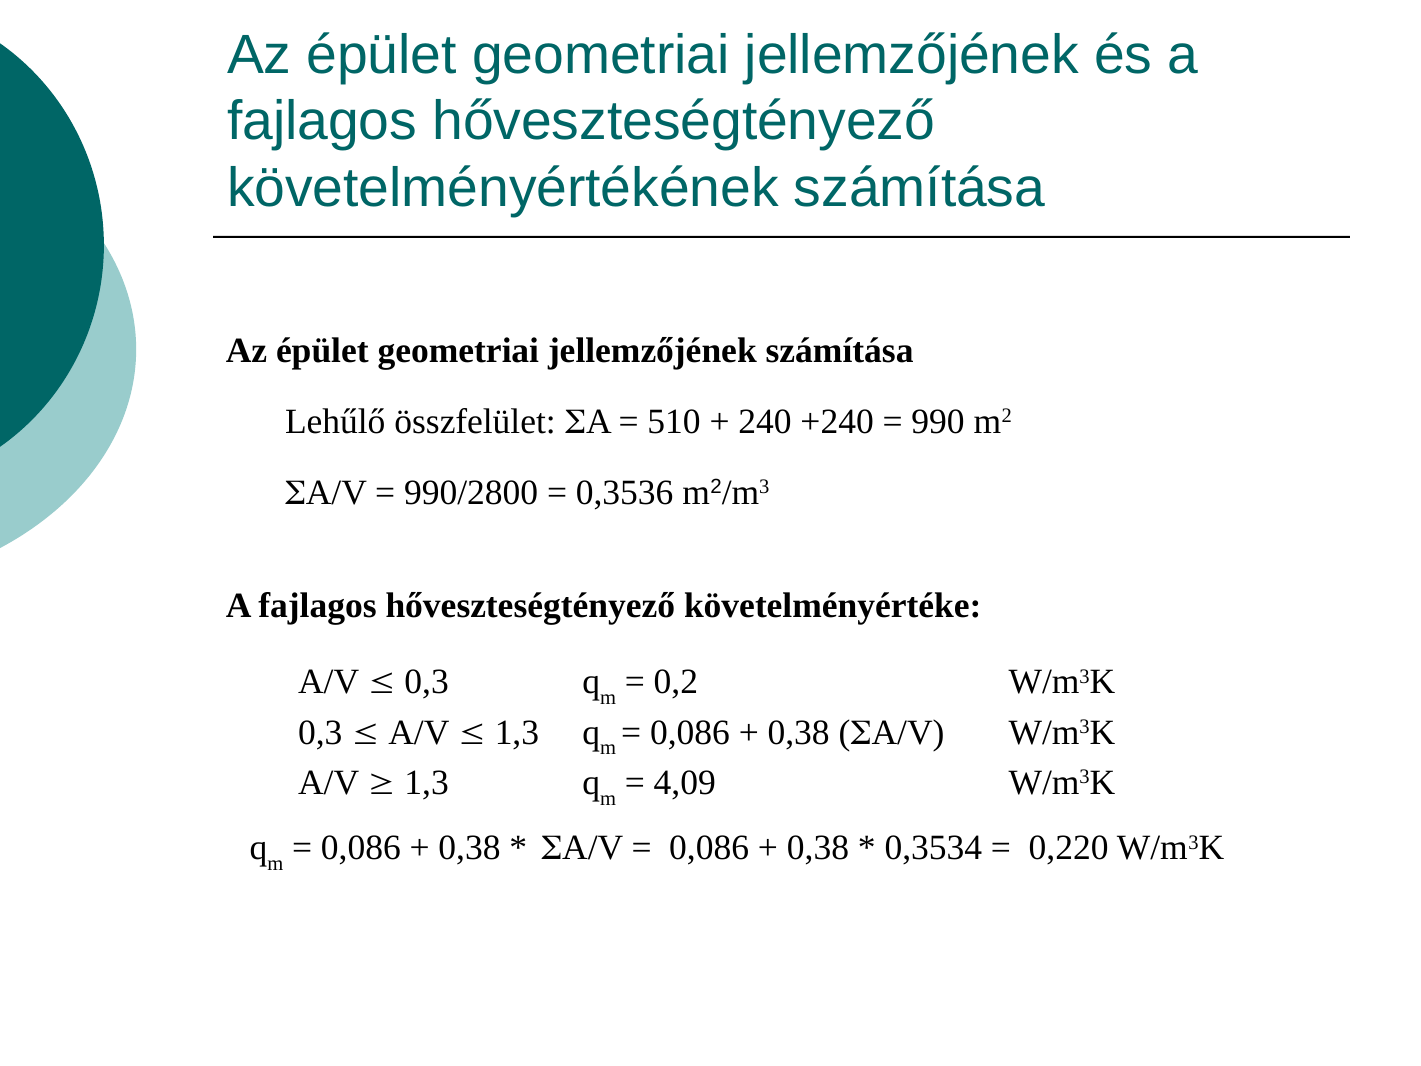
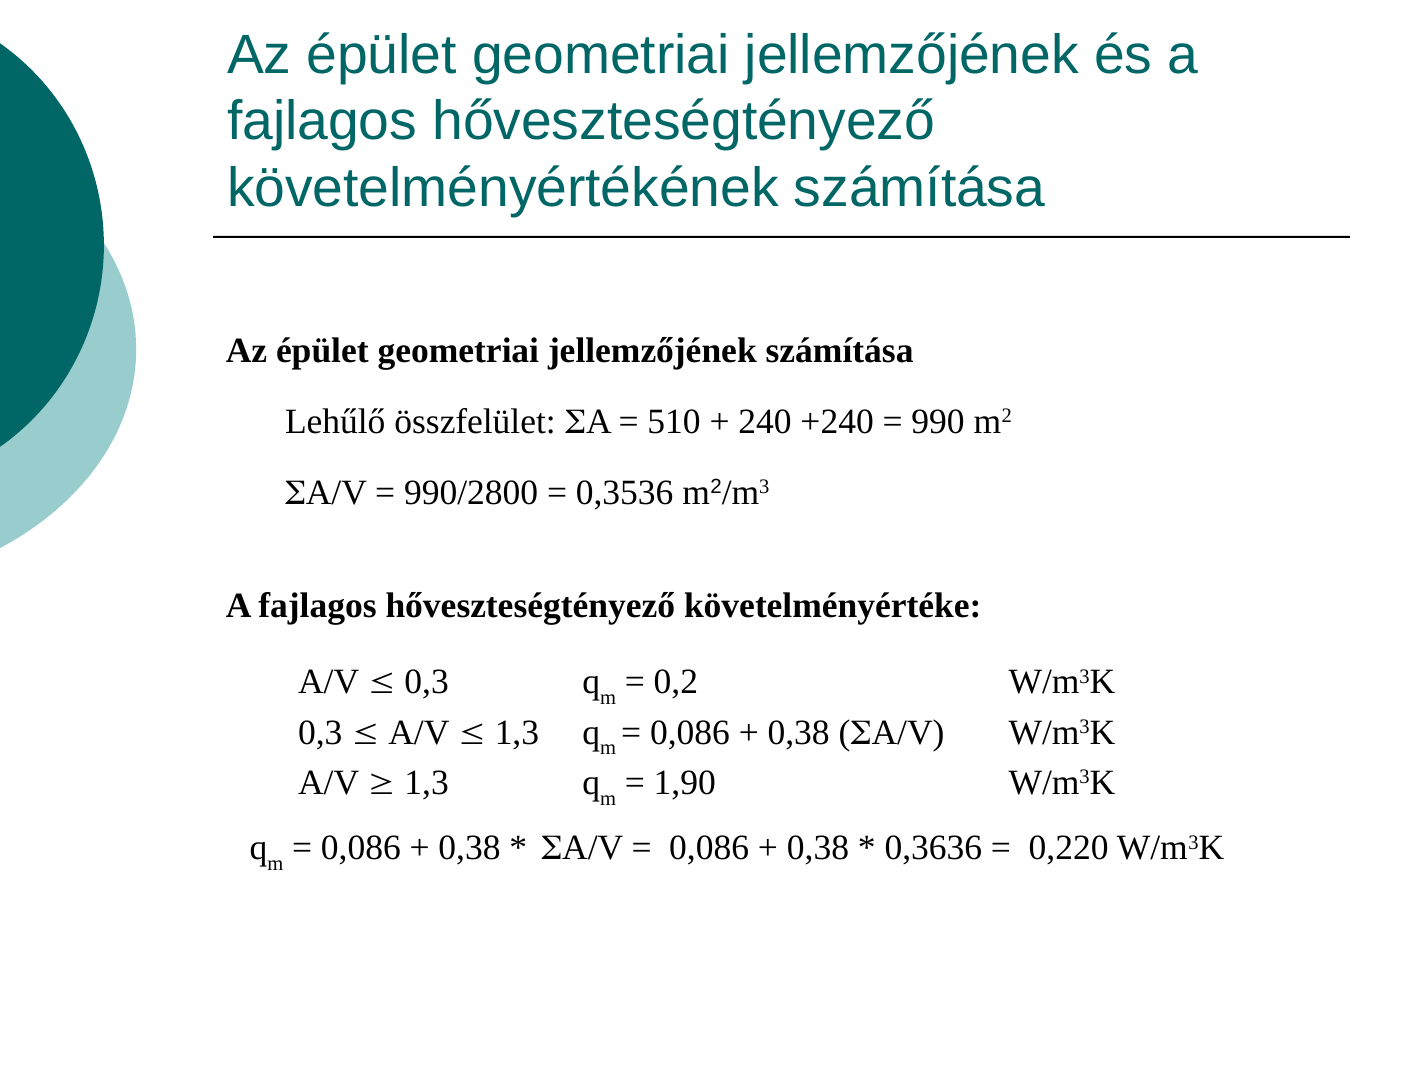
4,09: 4,09 -> 1,90
0,3534: 0,3534 -> 0,3636
